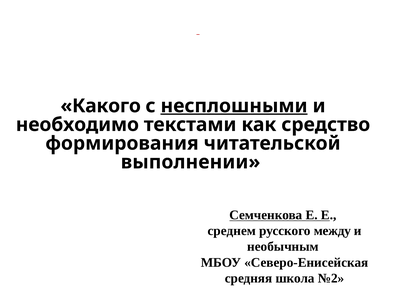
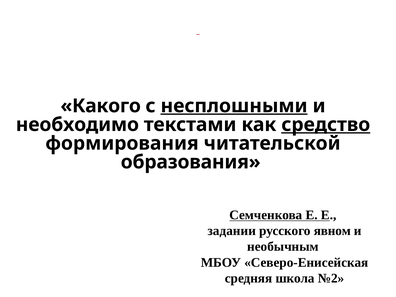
средство underline: none -> present
выполнении: выполнении -> образования
среднем: среднем -> задании
между: между -> явном
